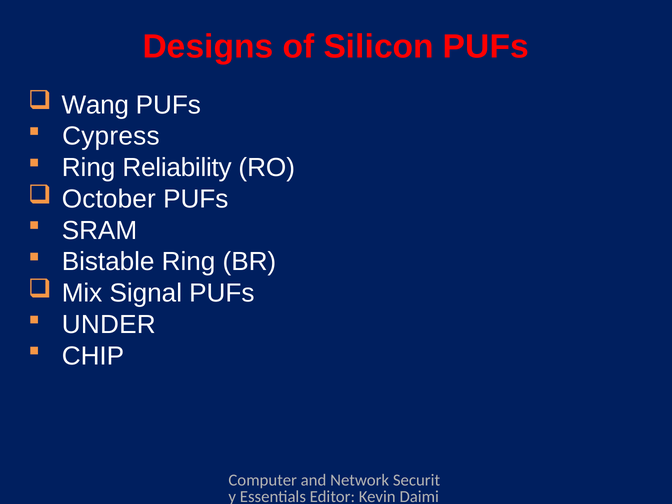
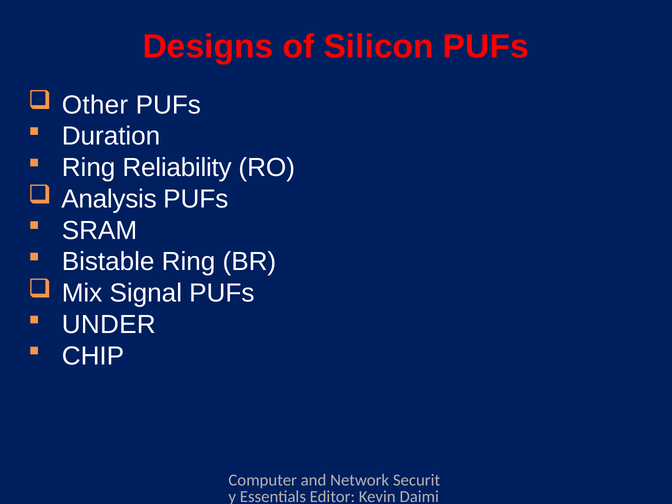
Wang: Wang -> Other
Cypress: Cypress -> Duration
October: October -> Analysis
